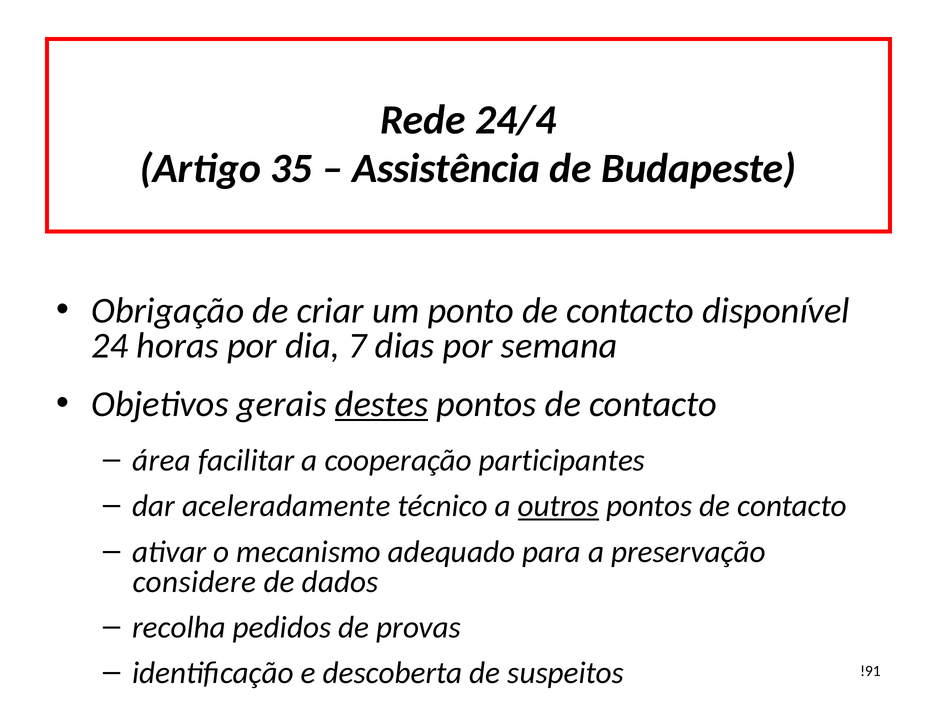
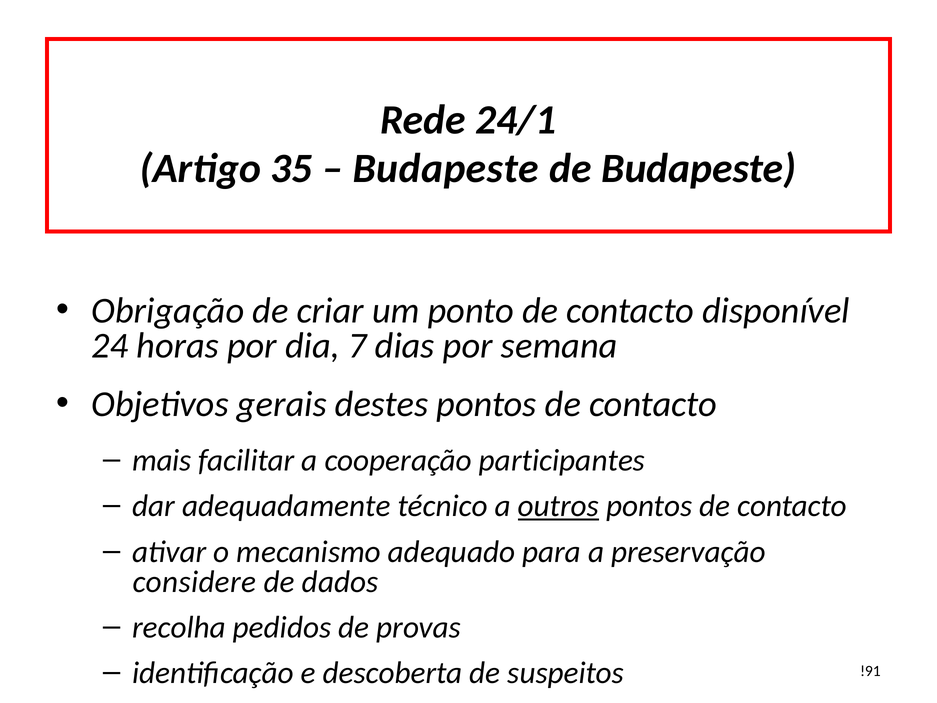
24/4: 24/4 -> 24/1
Assistência at (446, 168): Assistência -> Budapeste
destes underline: present -> none
área: área -> mais
aceleradamente: aceleradamente -> adequadamente
